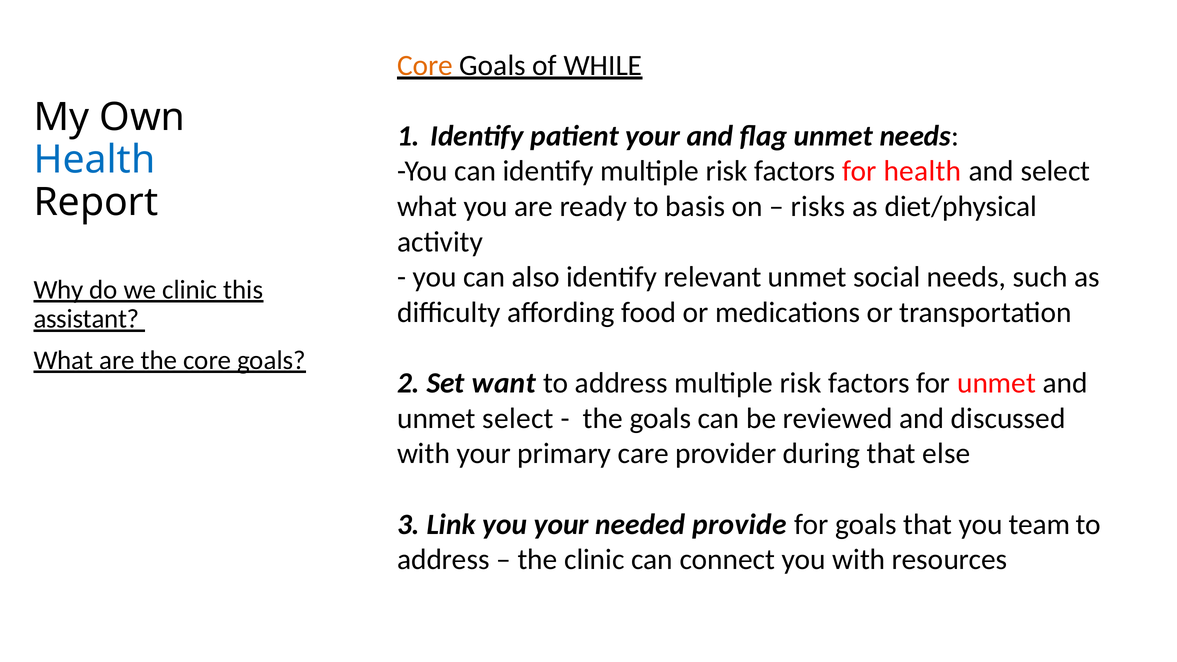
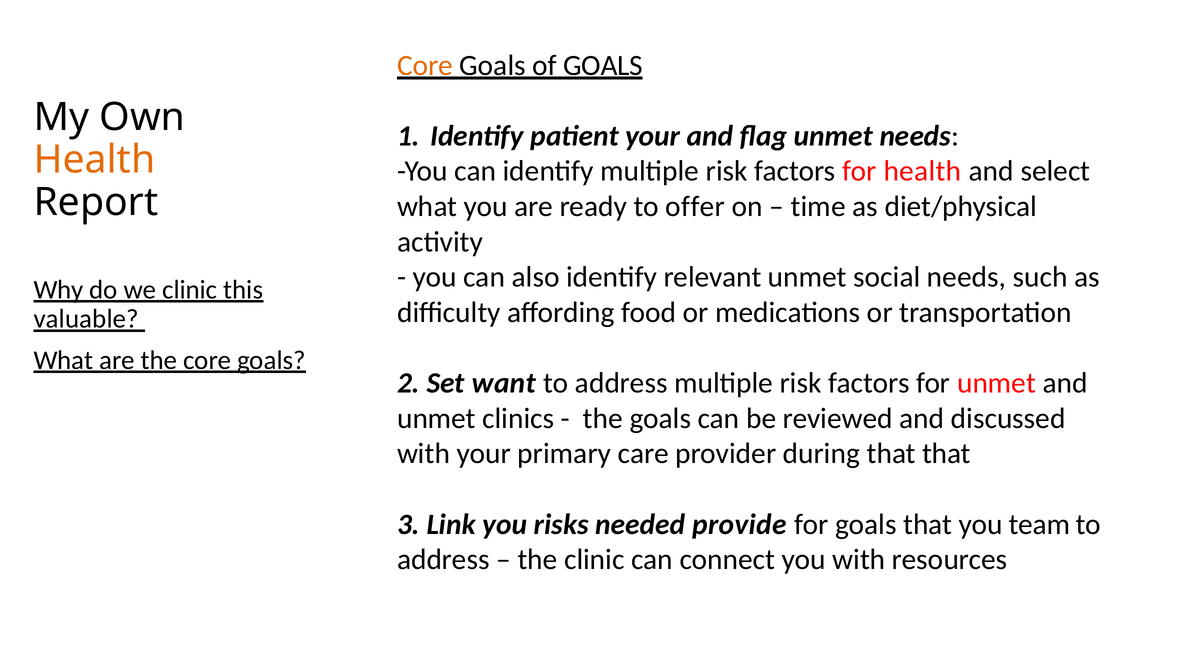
of WHILE: WHILE -> GOALS
Health at (94, 160) colour: blue -> orange
basis: basis -> offer
risks: risks -> time
assistant: assistant -> valuable
unmet select: select -> clinics
that else: else -> that
you your: your -> risks
